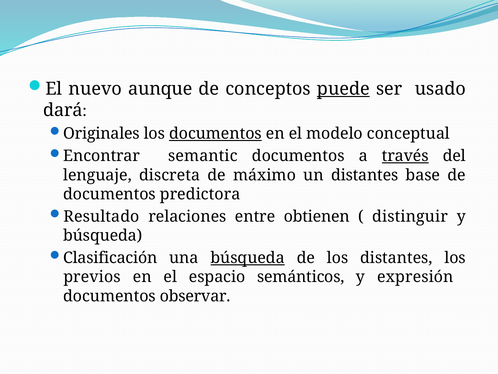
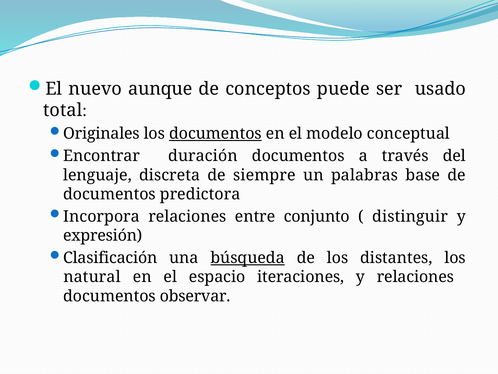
puede underline: present -> none
dará: dará -> total
semantic: semantic -> duración
través underline: present -> none
máximo: máximo -> siempre
un distantes: distantes -> palabras
Resultado: Resultado -> Incorpora
obtienen: obtienen -> conjunto
búsqueda at (103, 235): búsqueda -> expresión
previos: previos -> natural
semánticos: semánticos -> iteraciones
y expresión: expresión -> relaciones
